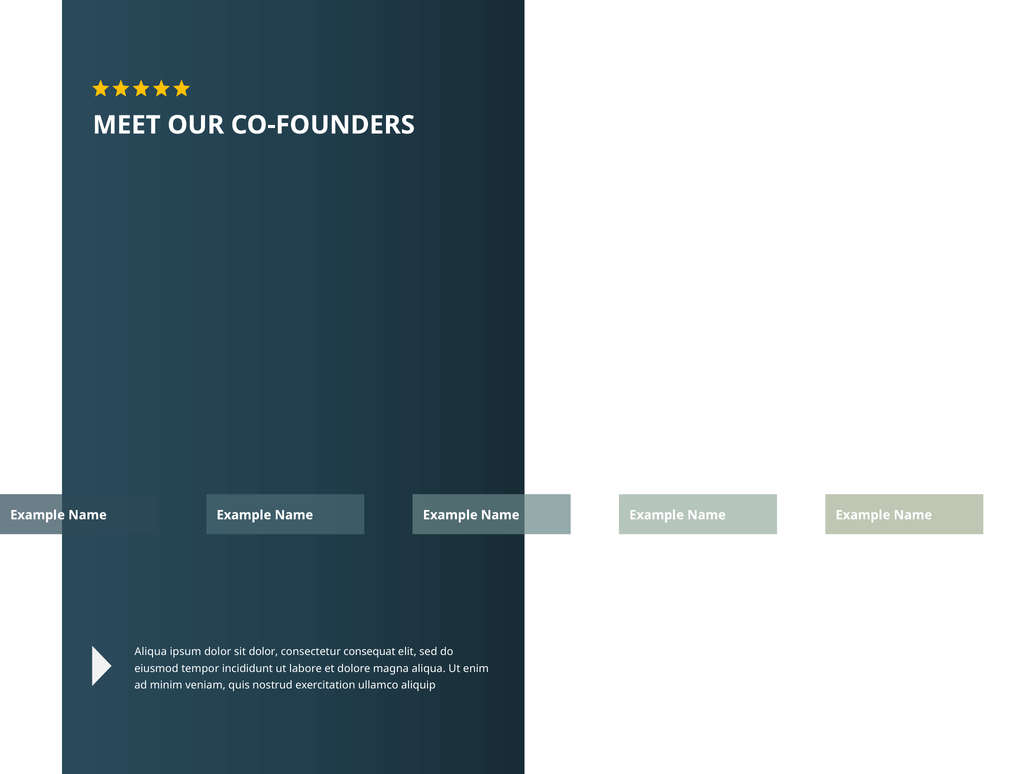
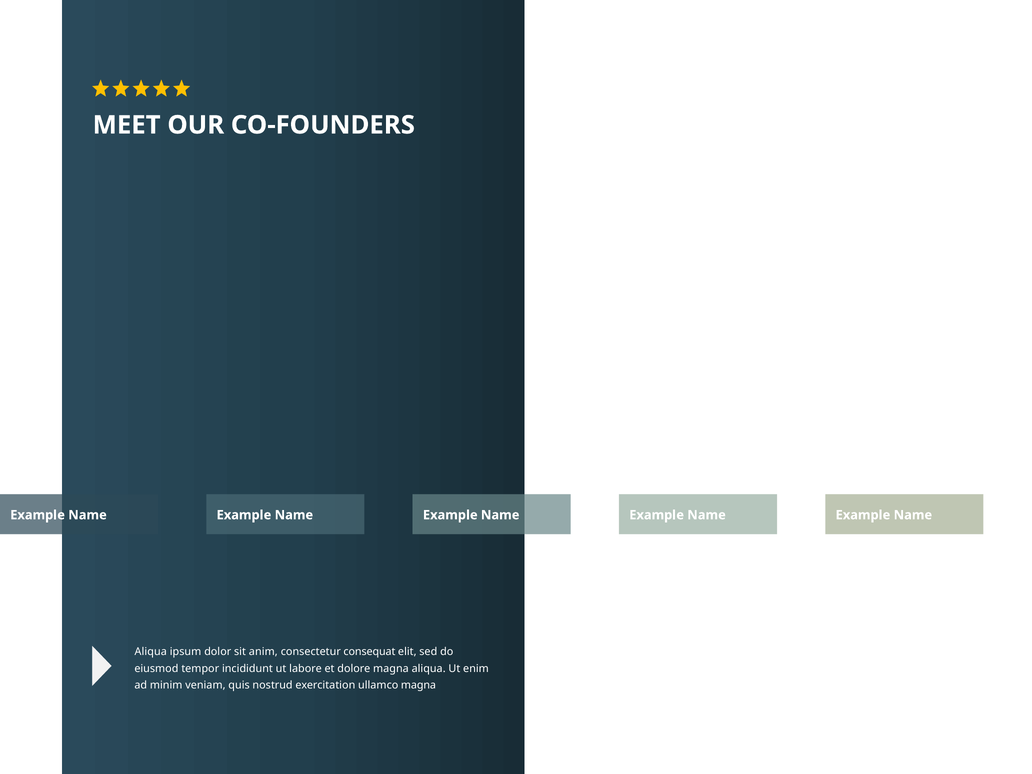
sit dolor: dolor -> anim
ullamco aliquip: aliquip -> magna
